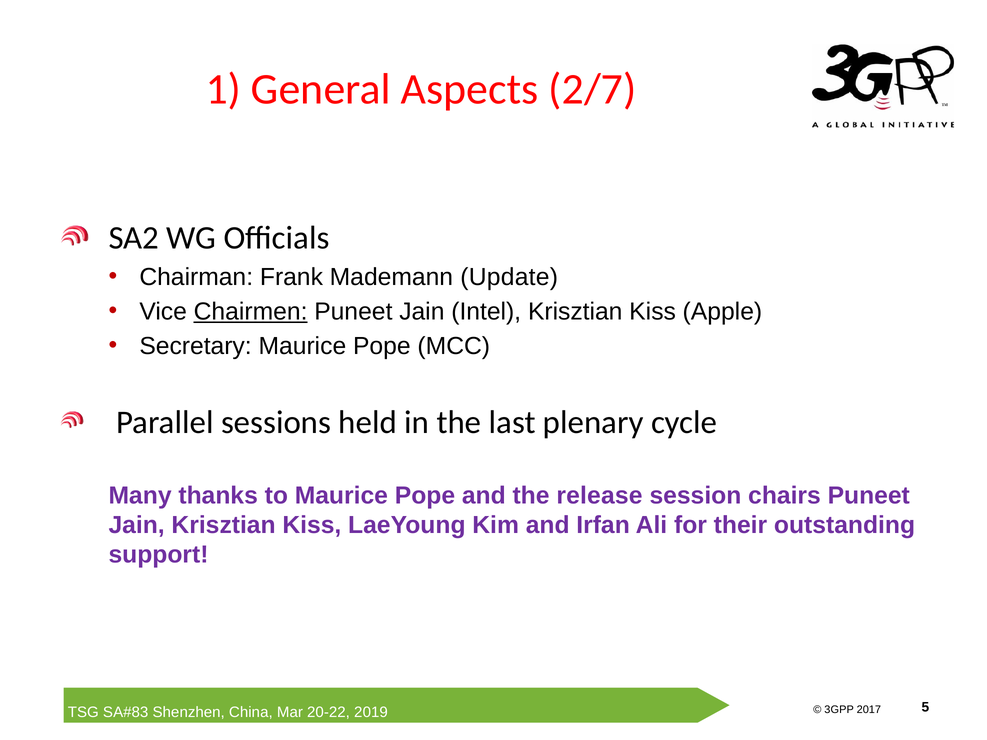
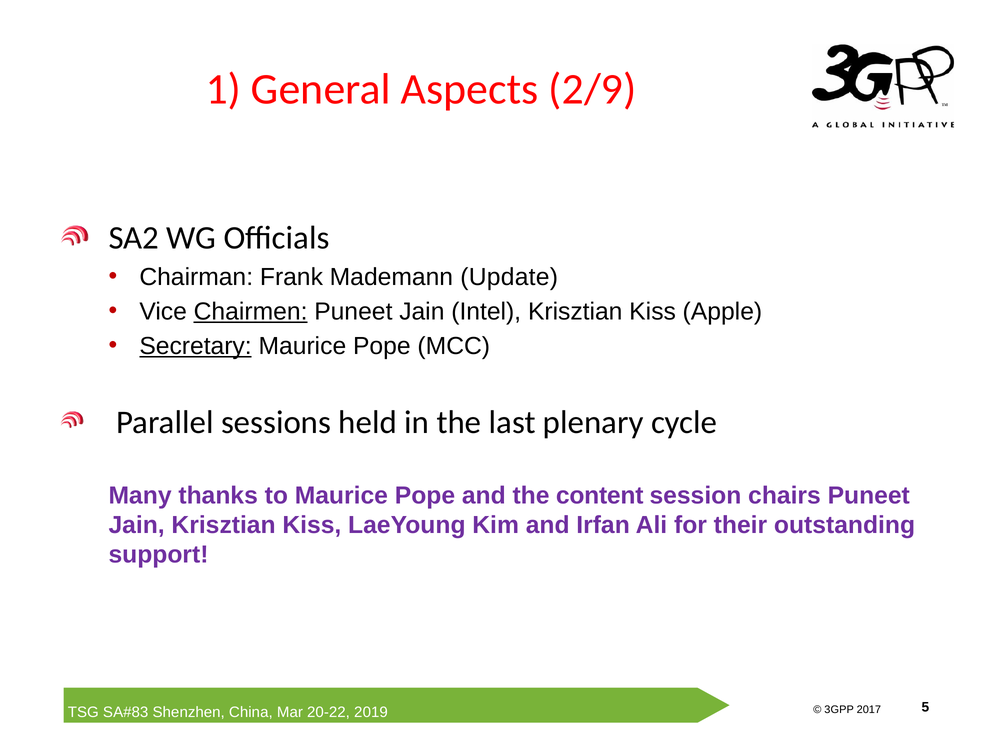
2/7: 2/7 -> 2/9
Secretary underline: none -> present
release: release -> content
